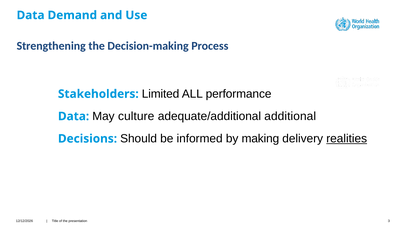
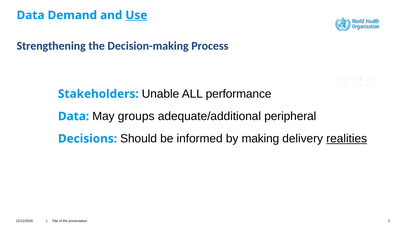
Use underline: none -> present
Limited: Limited -> Unable
culture: culture -> groups
additional: additional -> peripheral
